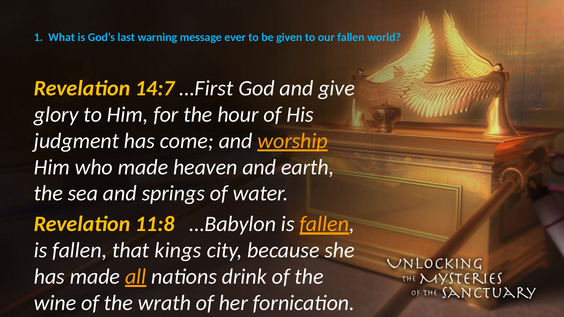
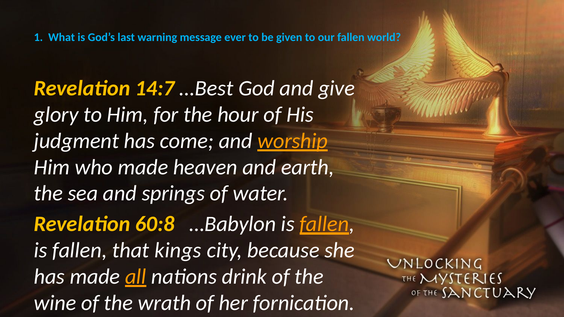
…First: …First -> …Best
11:8: 11:8 -> 60:8
